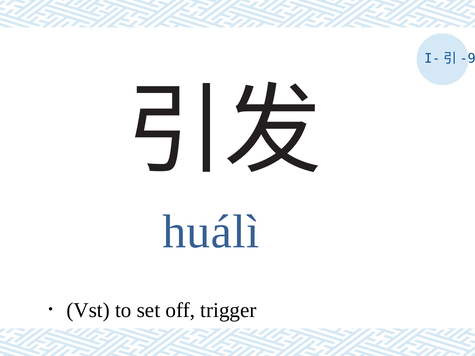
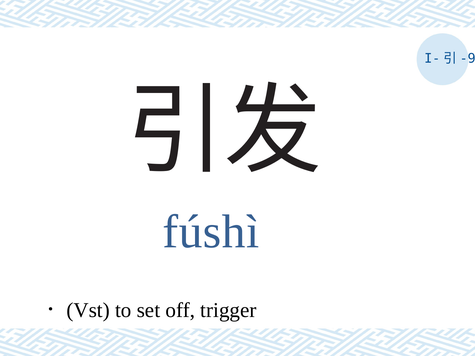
huálì: huálì -> fúshì
